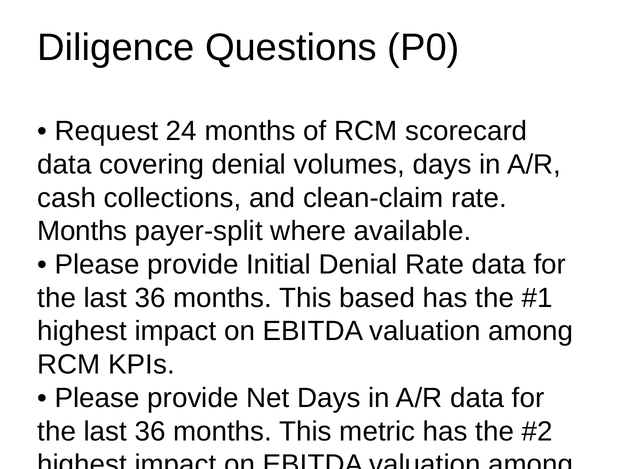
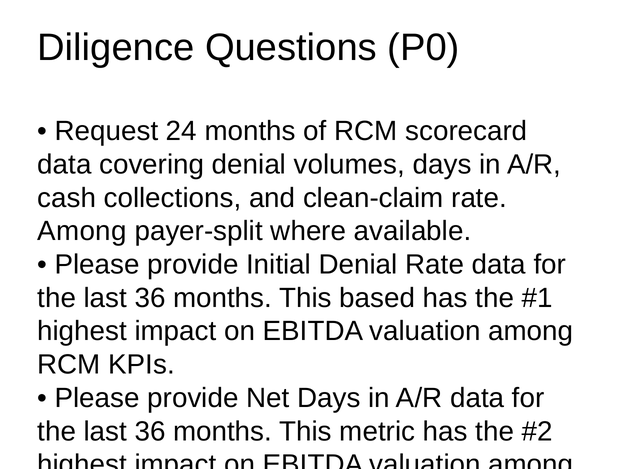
Months at (82, 231): Months -> Among
